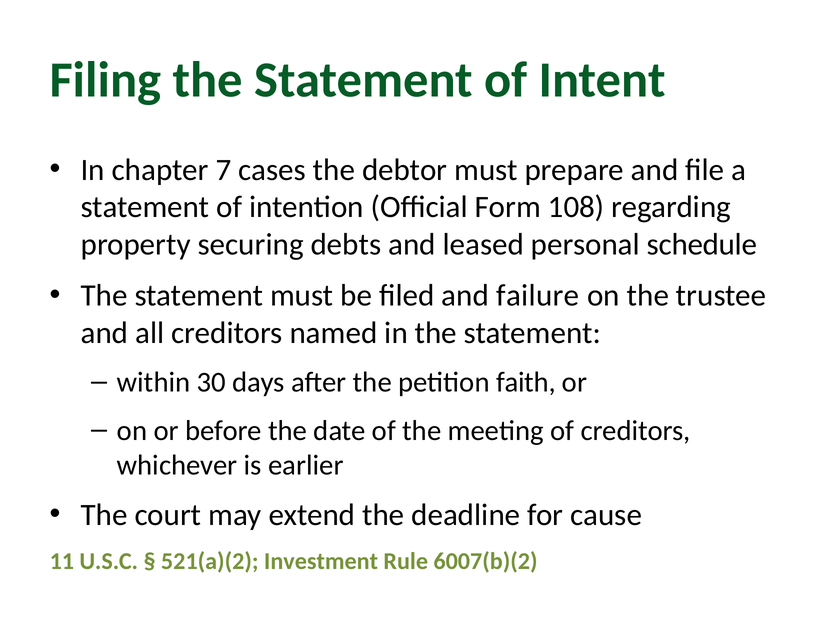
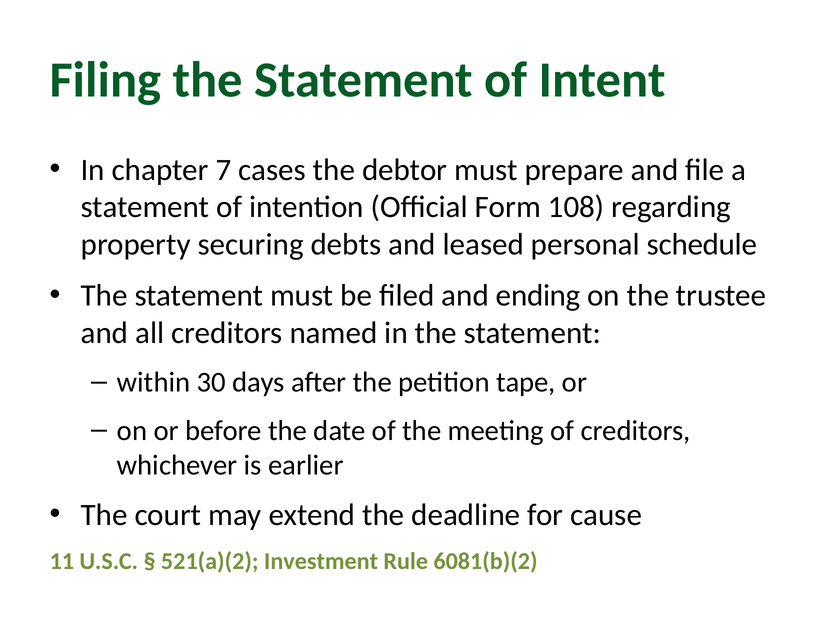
failure: failure -> ending
faith: faith -> tape
6007(b)(2: 6007(b)(2 -> 6081(b)(2
